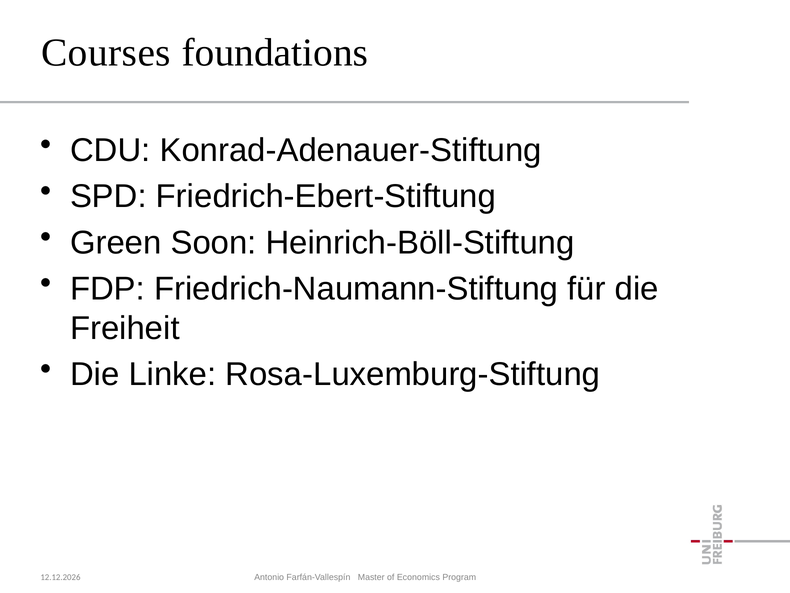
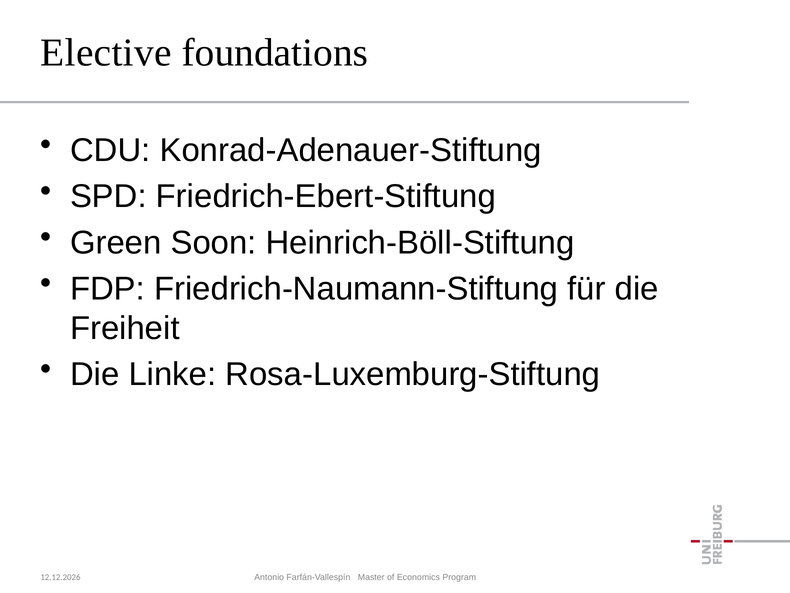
Courses: Courses -> Elective
